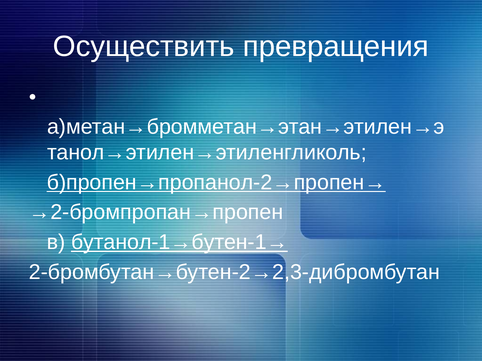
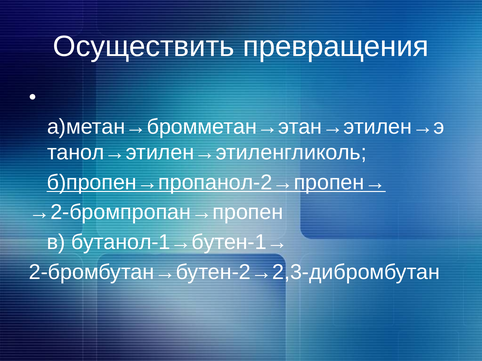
бутанол-1→бутен-1→ underline: present -> none
